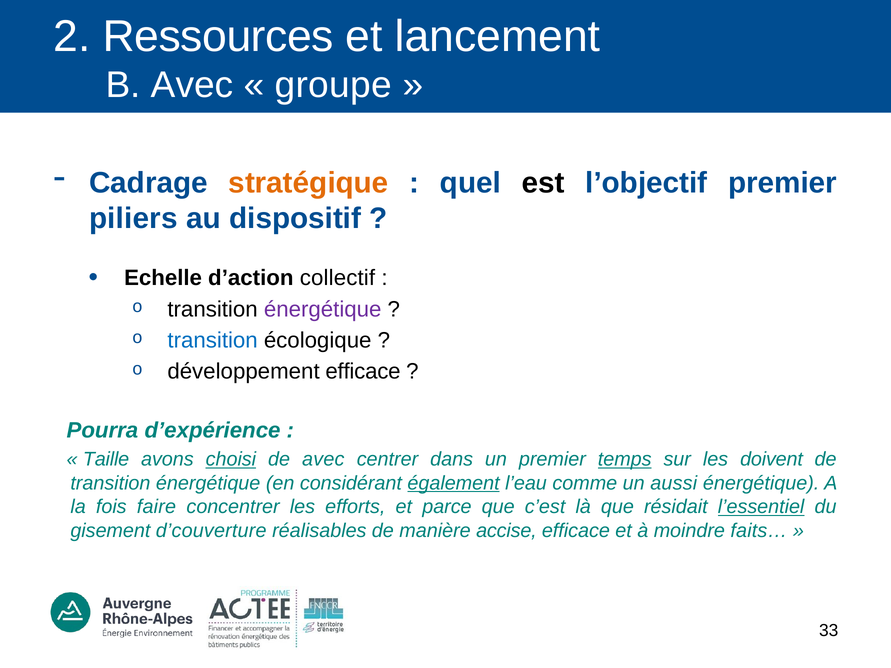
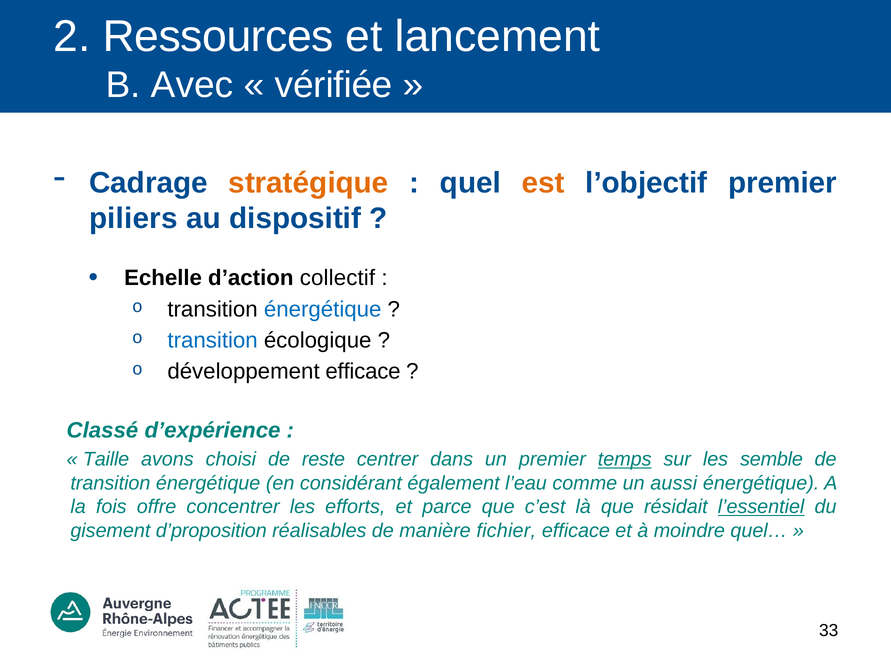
groupe: groupe -> vérifiée
est colour: black -> orange
énergétique at (323, 309) colour: purple -> blue
Pourra: Pourra -> Classé
choisi underline: present -> none
de avec: avec -> reste
doivent: doivent -> semble
également underline: present -> none
faire: faire -> offre
d’couverture: d’couverture -> d’proposition
accise: accise -> fichier
faits…: faits… -> quel…
